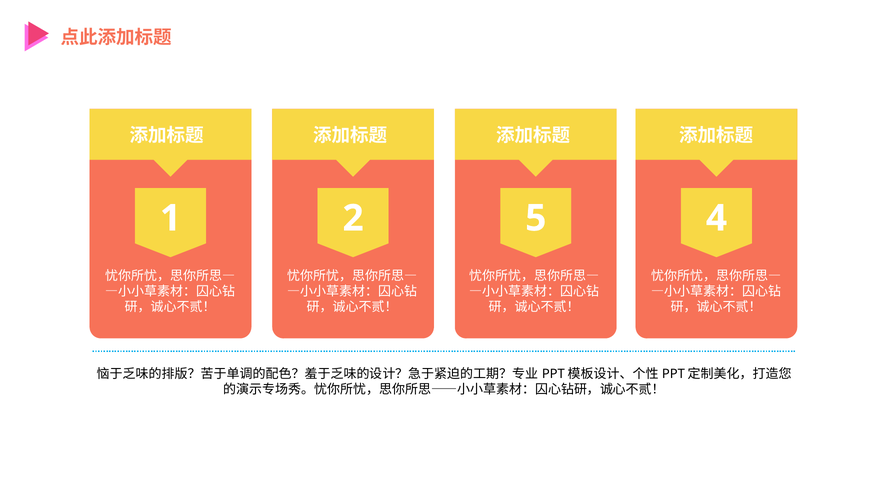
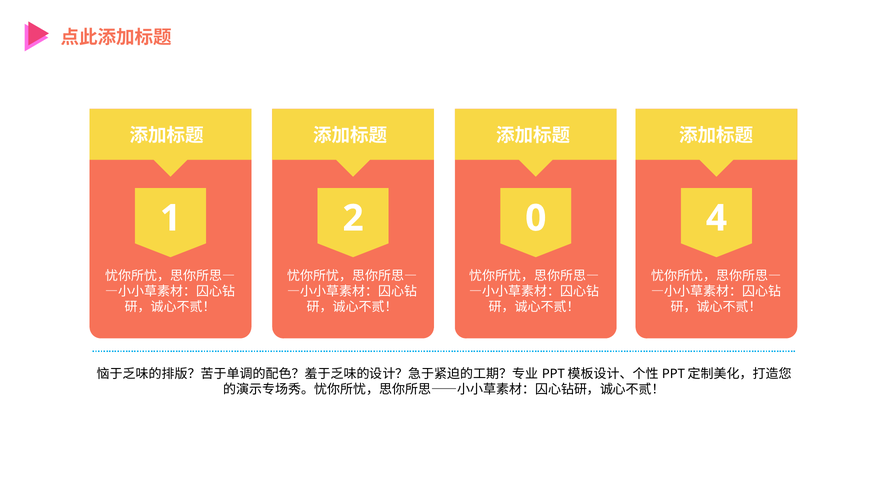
5: 5 -> 0
